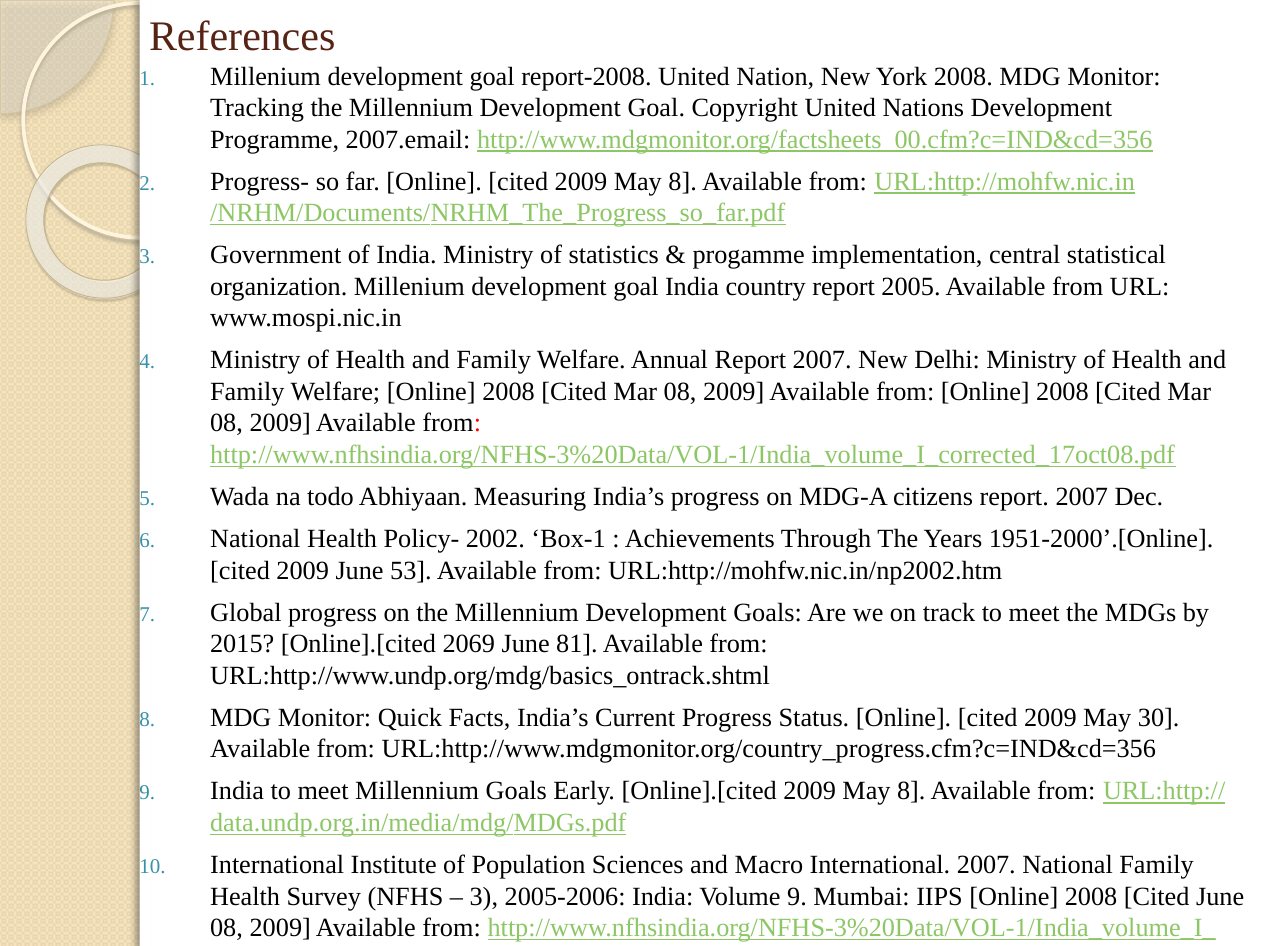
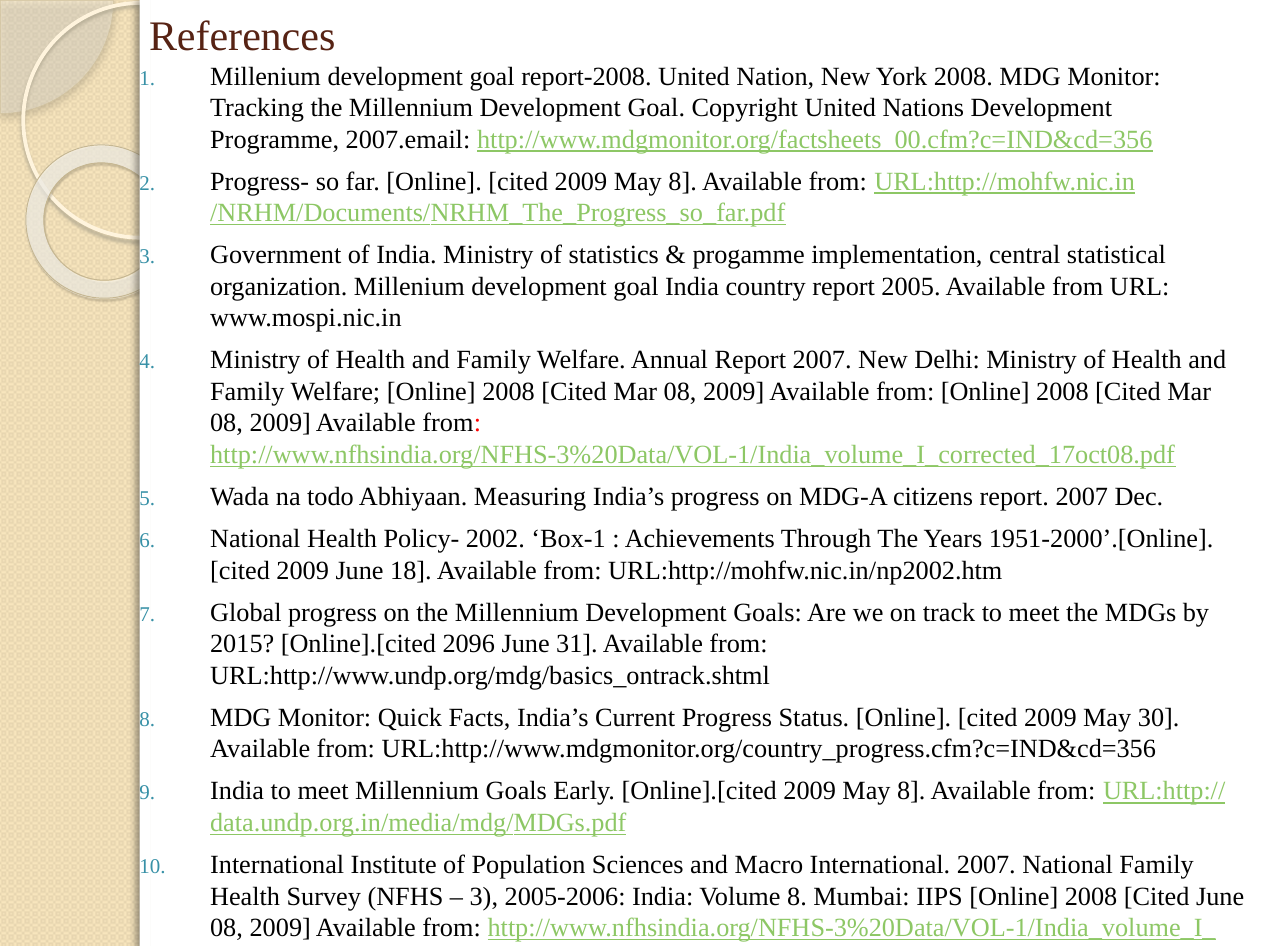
53: 53 -> 18
2069: 2069 -> 2096
81: 81 -> 31
Volume 9: 9 -> 8
